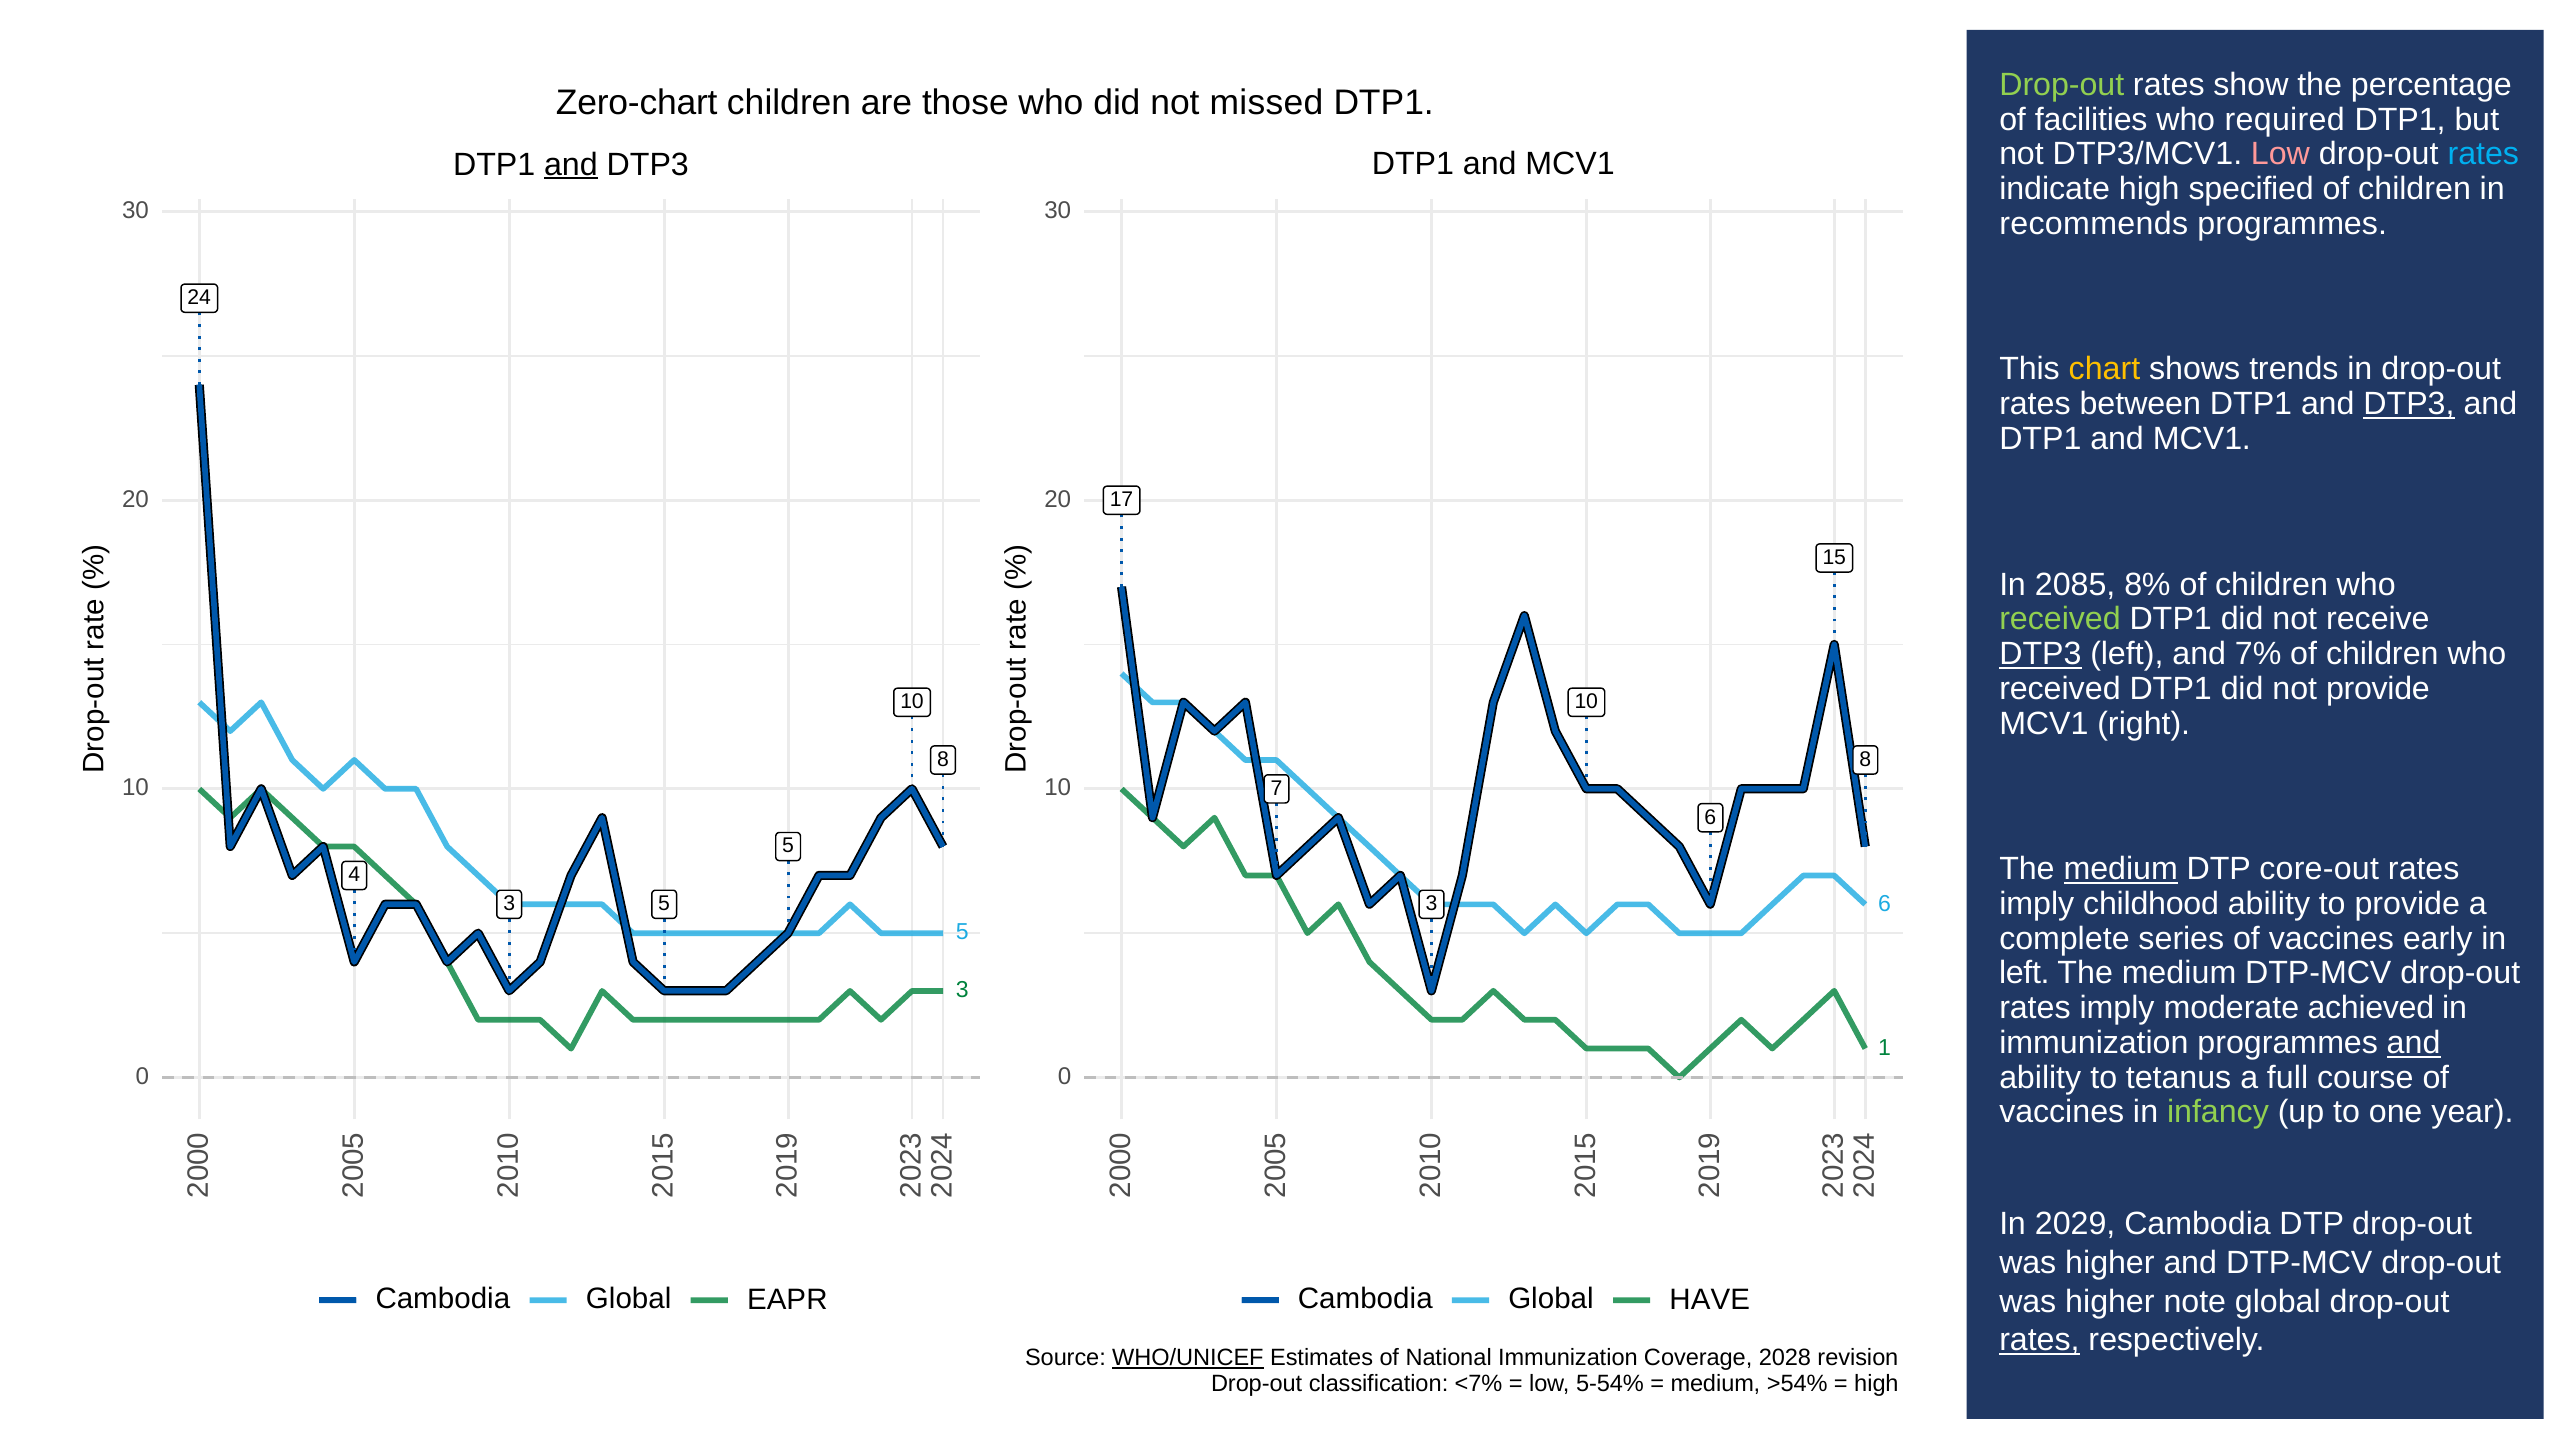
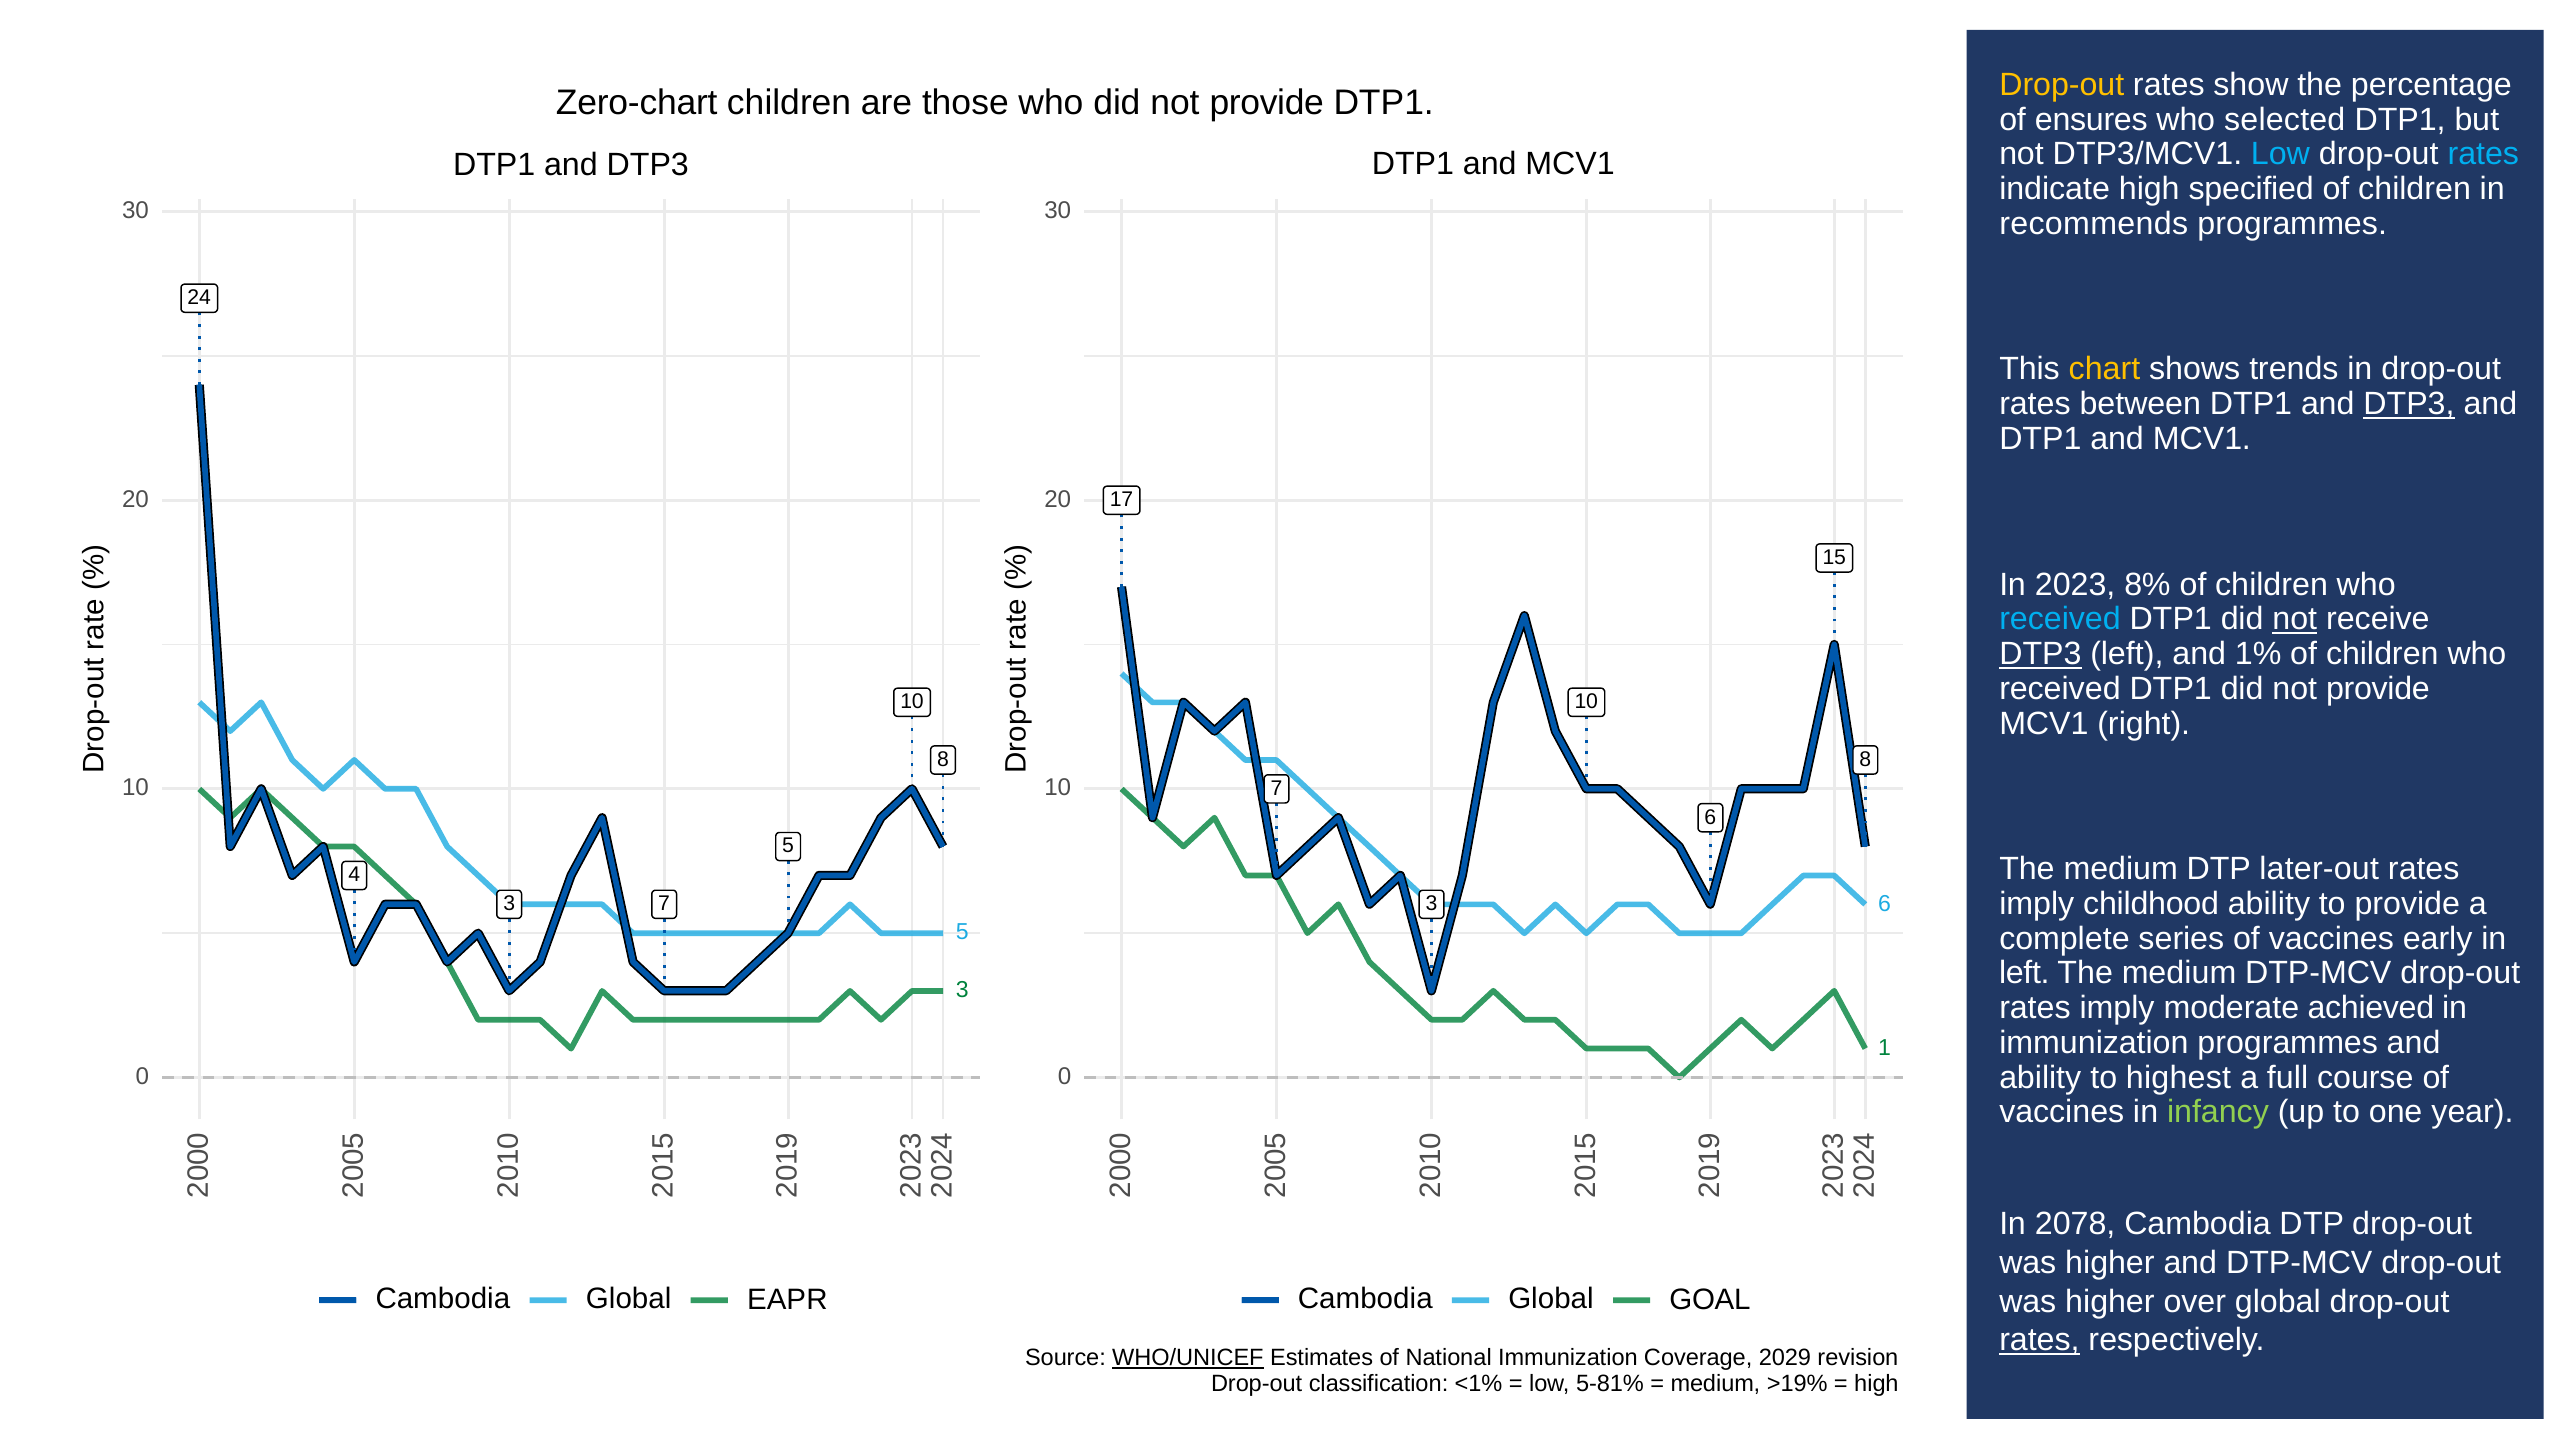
Drop-out at (2062, 85) colour: light green -> yellow
who did not missed: missed -> provide
facilities: facilities -> ensures
required: required -> selected
Low at (2280, 154) colour: pink -> light blue
and at (571, 164) underline: present -> none
2085: 2085 -> 2023
received at (2060, 619) colour: light green -> light blue
not at (2295, 619) underline: none -> present
7%: 7% -> 1%
medium at (2121, 869) underline: present -> none
core-out: core-out -> later-out
3 5: 5 -> 7
and at (2414, 1043) underline: present -> none
tetanus: tetanus -> highest
2029: 2029 -> 2078
HAVE: HAVE -> GOAL
note: note -> over
2028: 2028 -> 2029
<7%: <7% -> <1%
5-54%: 5-54% -> 5-81%
>54%: >54% -> >19%
